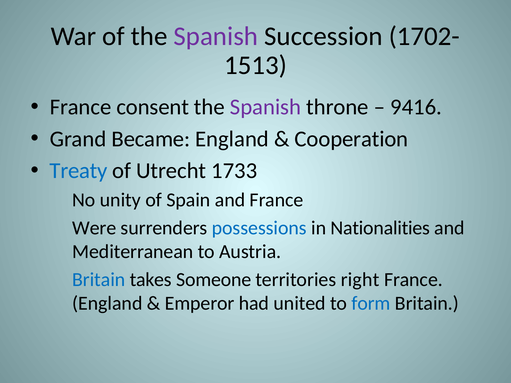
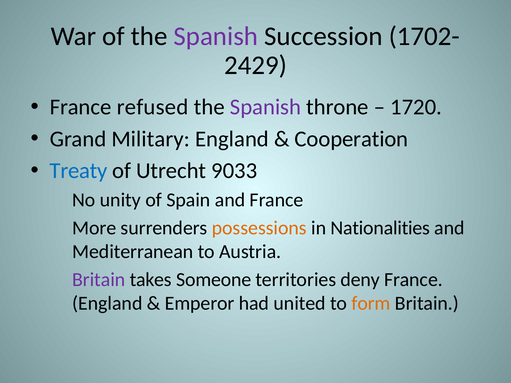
1513: 1513 -> 2429
consent: consent -> refused
9416: 9416 -> 1720
Became: Became -> Military
1733: 1733 -> 9033
Were: Were -> More
possessions colour: blue -> orange
Britain at (99, 280) colour: blue -> purple
right: right -> deny
form colour: blue -> orange
